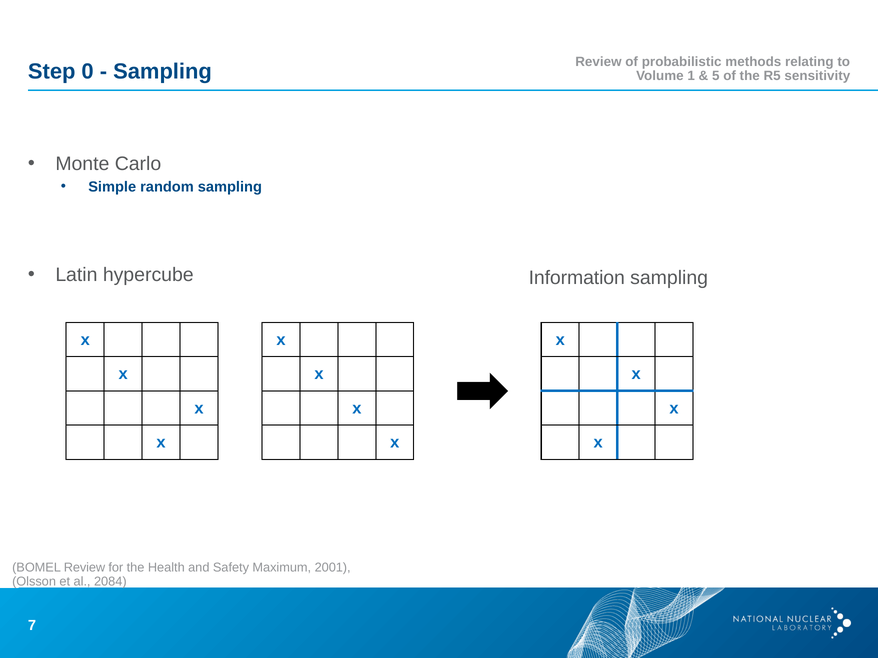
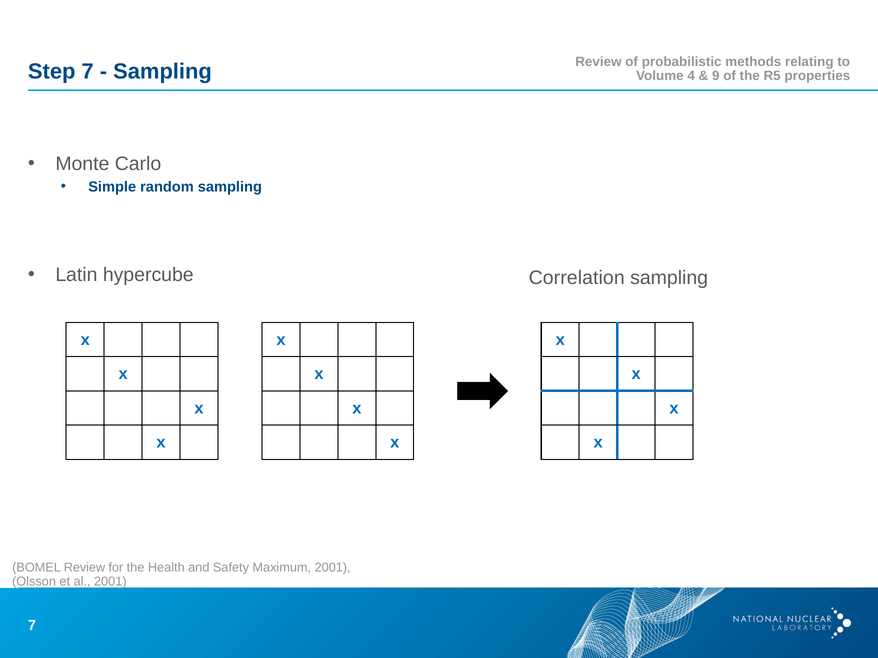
Step 0: 0 -> 7
1: 1 -> 4
5: 5 -> 9
sensitivity: sensitivity -> properties
Information: Information -> Correlation
al 2084: 2084 -> 2001
